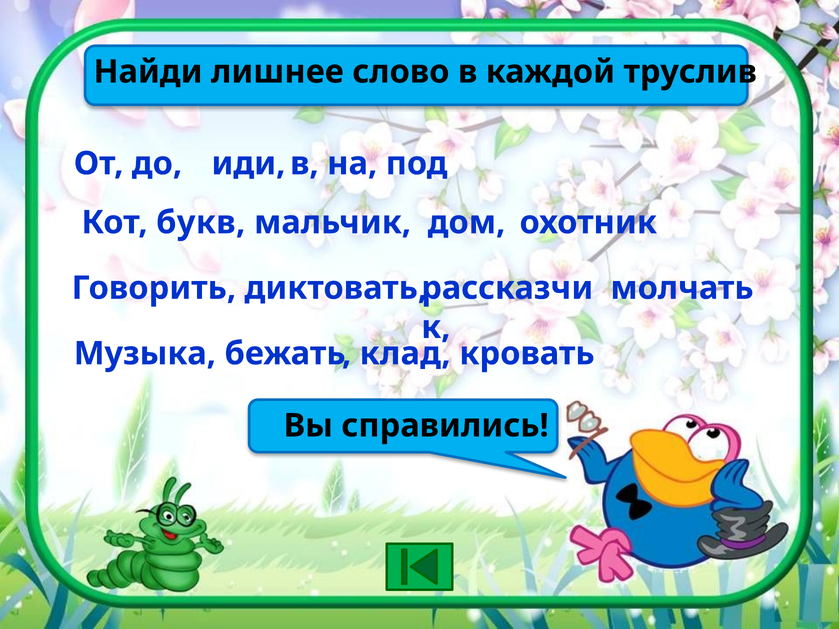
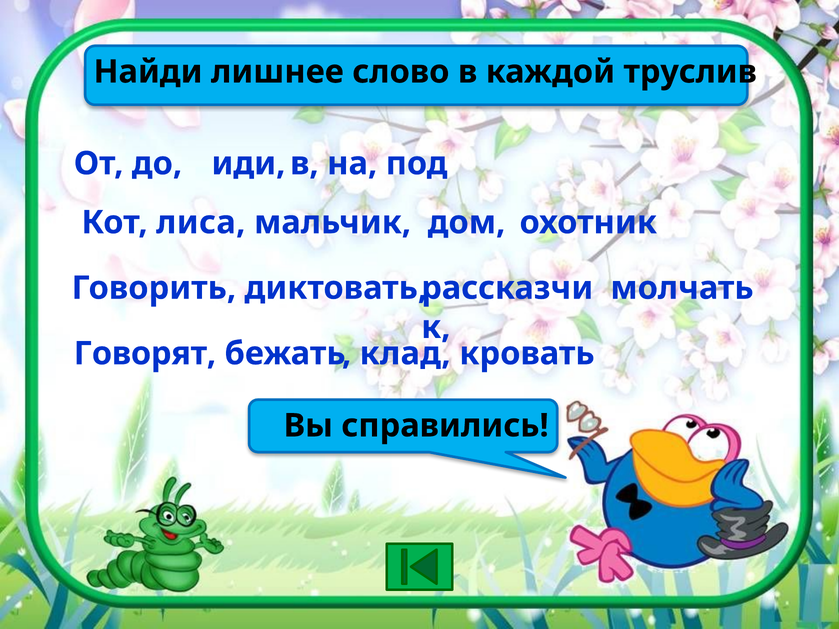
букв: букв -> лиса
Музыка: Музыка -> Говорят
